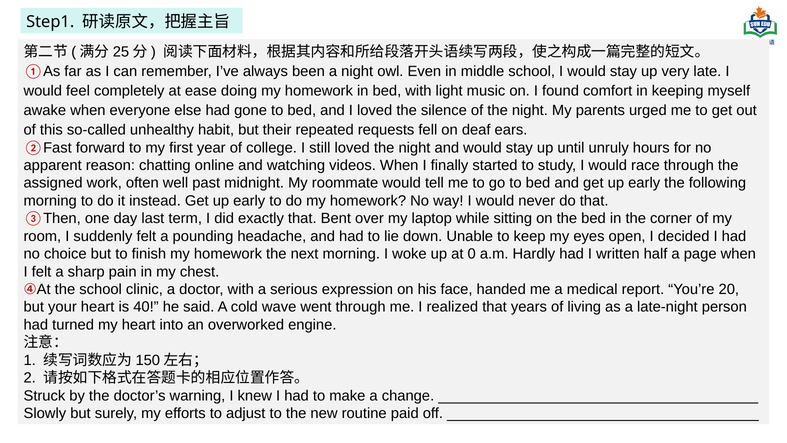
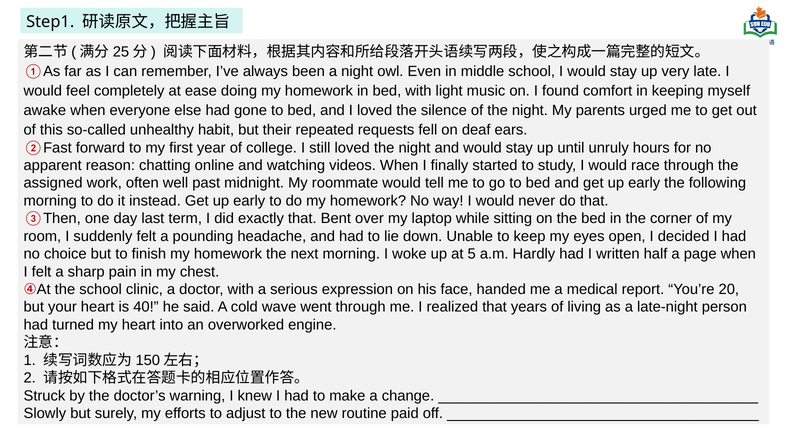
0: 0 -> 5
